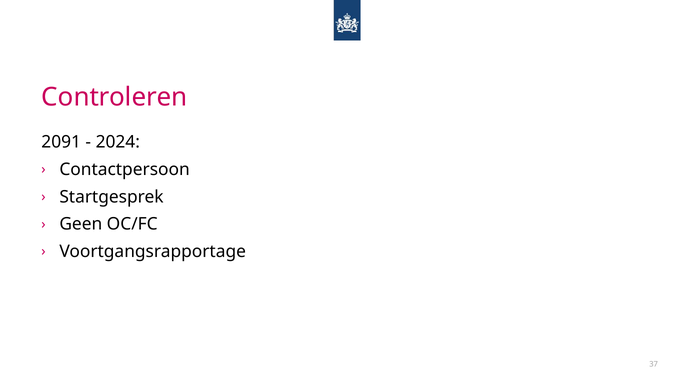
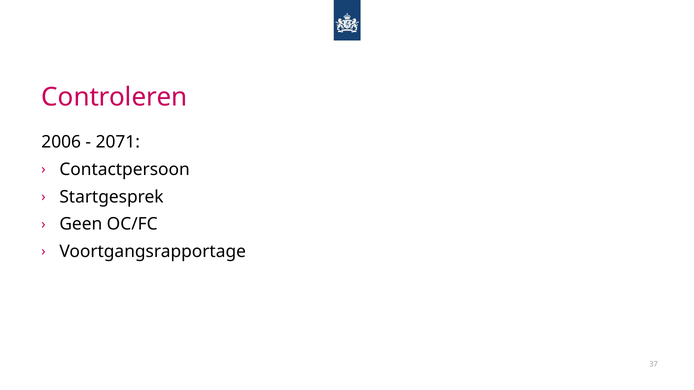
2091: 2091 -> 2006
2024: 2024 -> 2071
